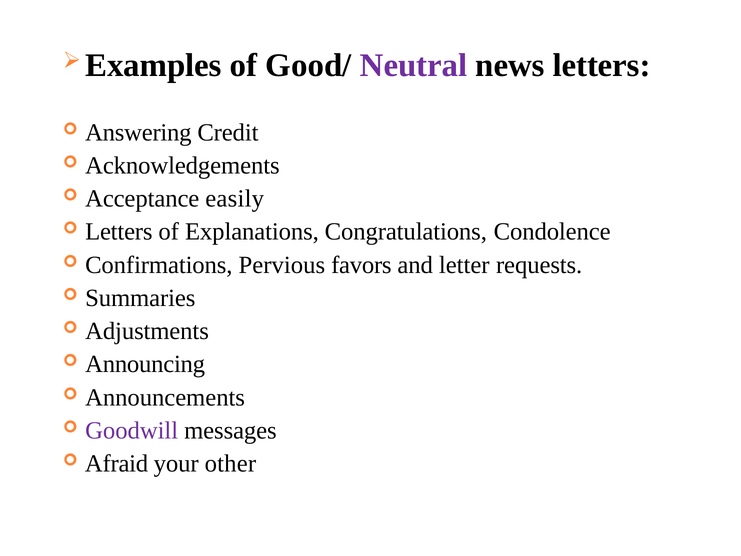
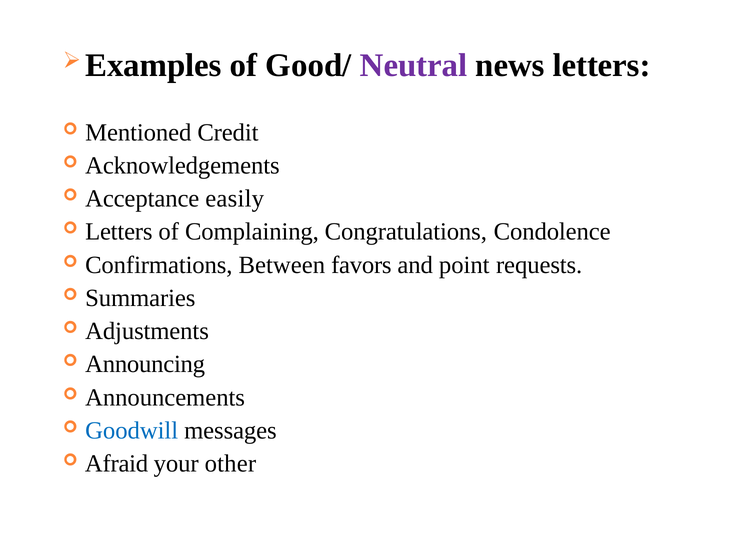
Answering: Answering -> Mentioned
Explanations: Explanations -> Complaining
Pervious: Pervious -> Between
letter: letter -> point
Goodwill colour: purple -> blue
